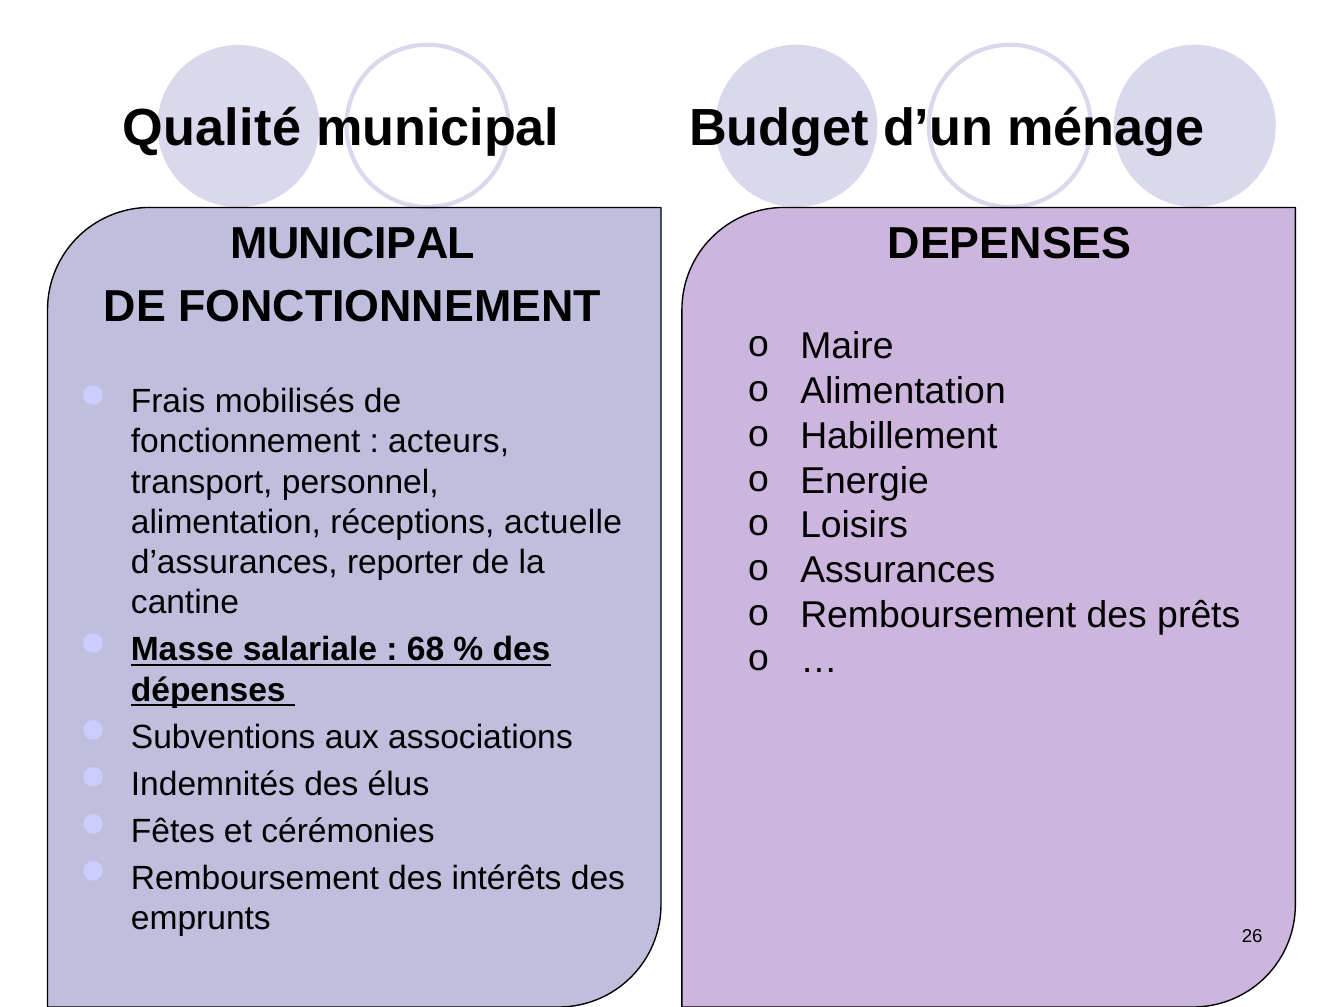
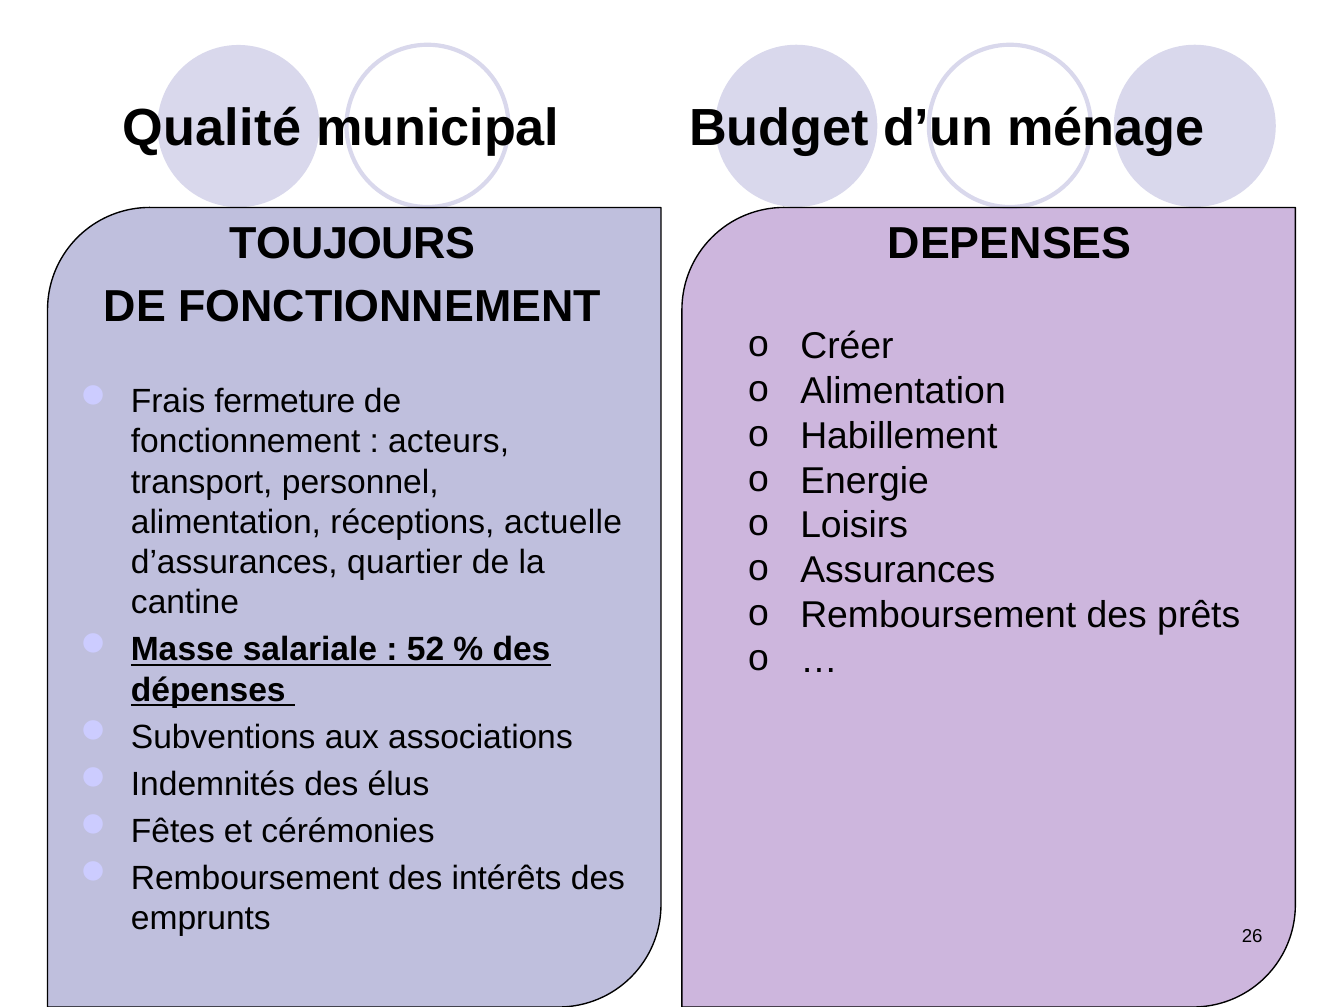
MUNICIPAL at (353, 244): MUNICIPAL -> TOUJOURS
Maire: Maire -> Créer
mobilisés: mobilisés -> fermeture
reporter: reporter -> quartier
68: 68 -> 52
